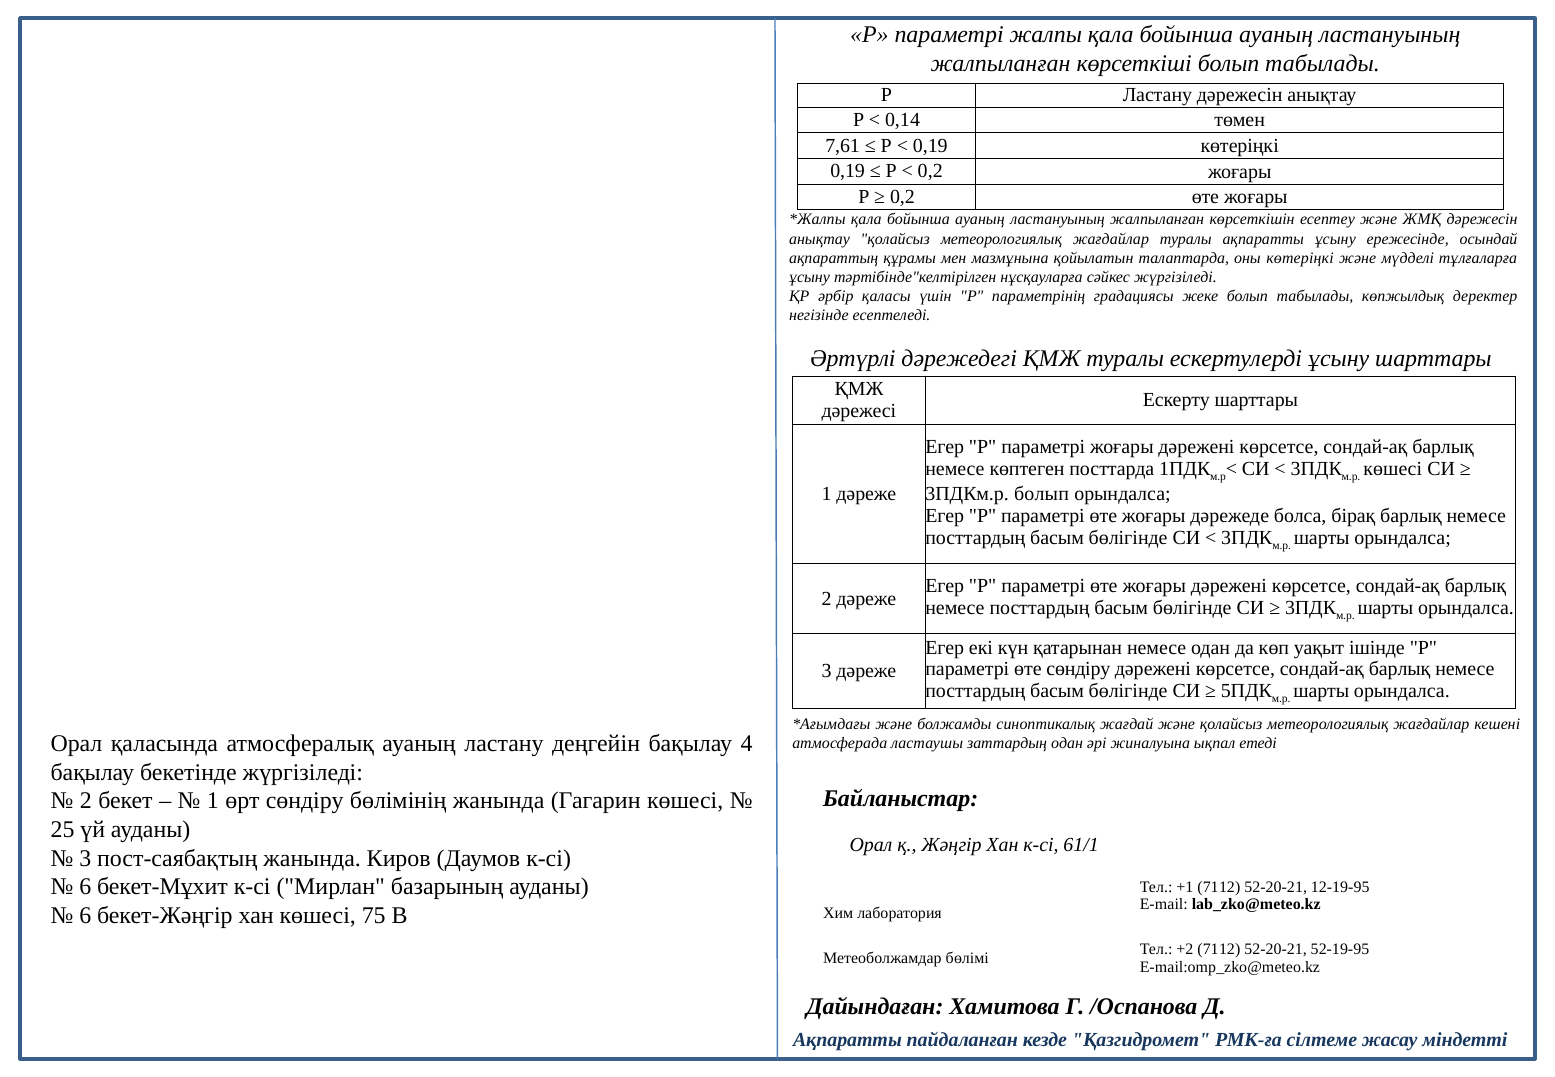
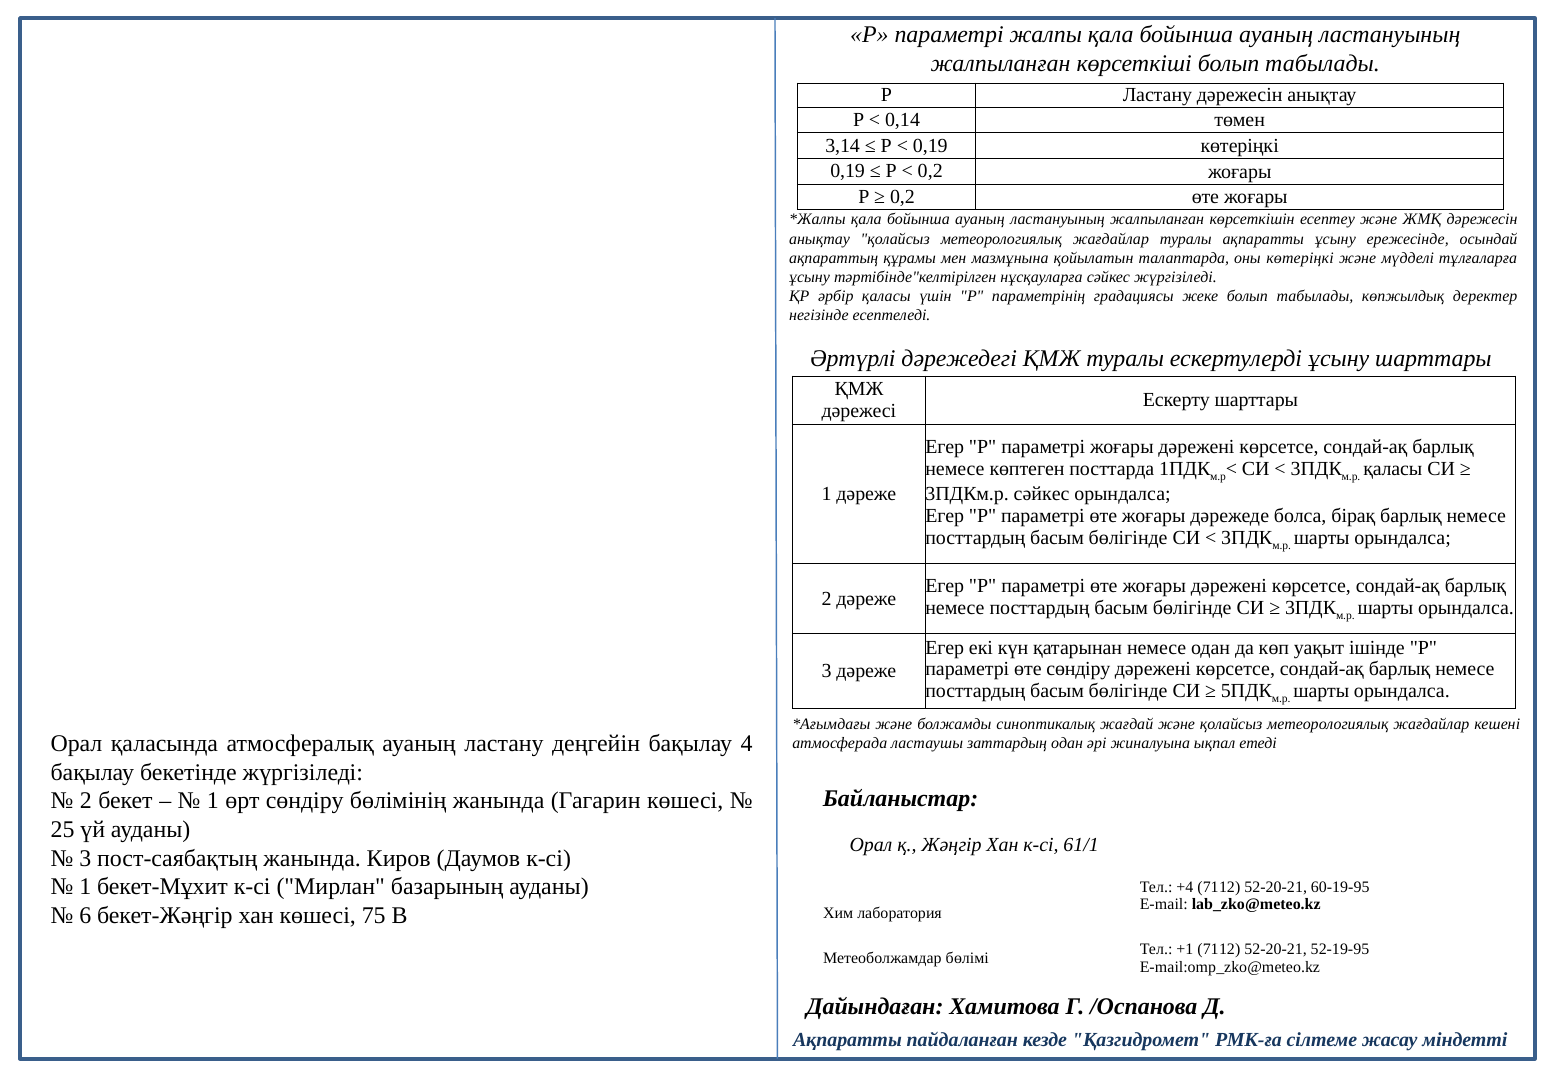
7,61: 7,61 -> 3,14
көшесі at (1393, 469): көшесі -> қаласы
3ПДКм.р болып: болып -> сәйкес
6 at (85, 887): 6 -> 1
+1: +1 -> +4
12-19-95: 12-19-95 -> 60-19-95
+2: +2 -> +1
